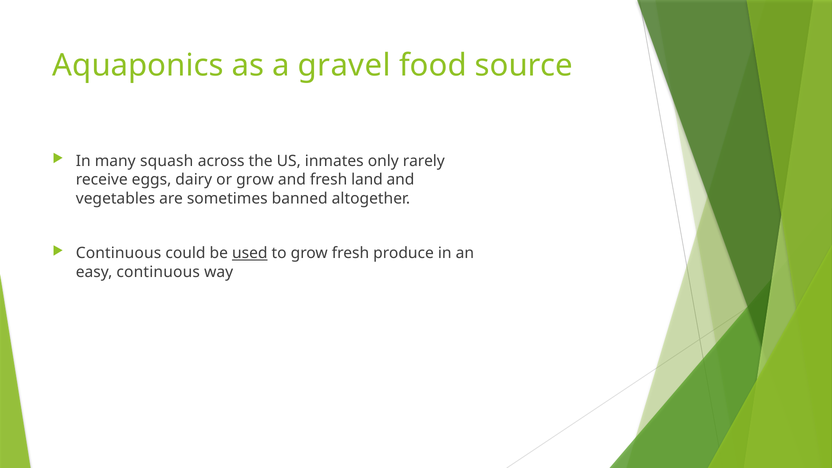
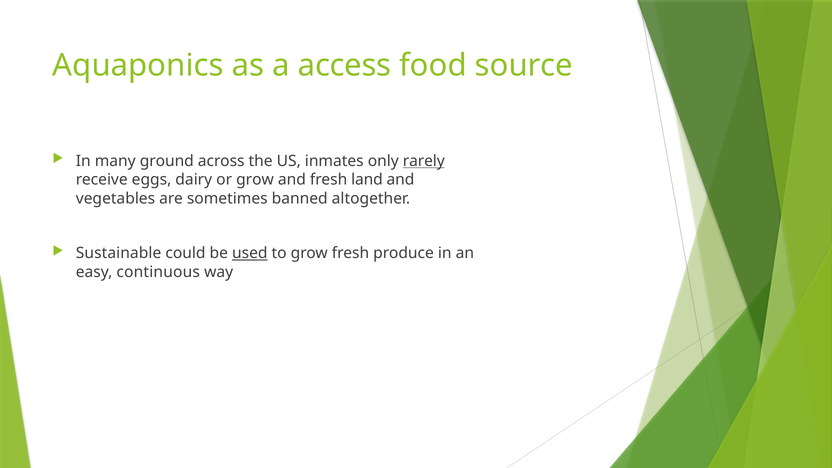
gravel: gravel -> access
squash: squash -> ground
rarely underline: none -> present
Continuous at (119, 253): Continuous -> Sustainable
